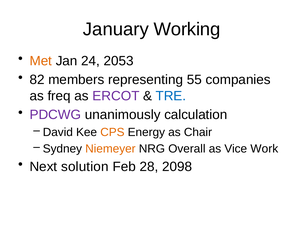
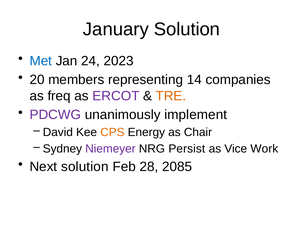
January Working: Working -> Solution
Met colour: orange -> blue
2053: 2053 -> 2023
82: 82 -> 20
55: 55 -> 14
TRE colour: blue -> orange
calculation: calculation -> implement
Niemeyer colour: orange -> purple
Overall: Overall -> Persist
2098: 2098 -> 2085
